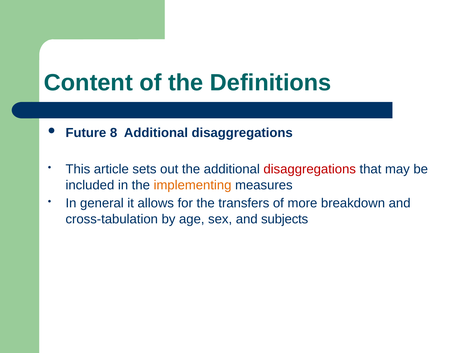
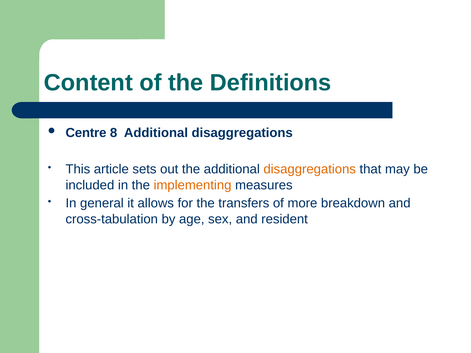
Future: Future -> Centre
disaggregations at (310, 169) colour: red -> orange
subjects: subjects -> resident
